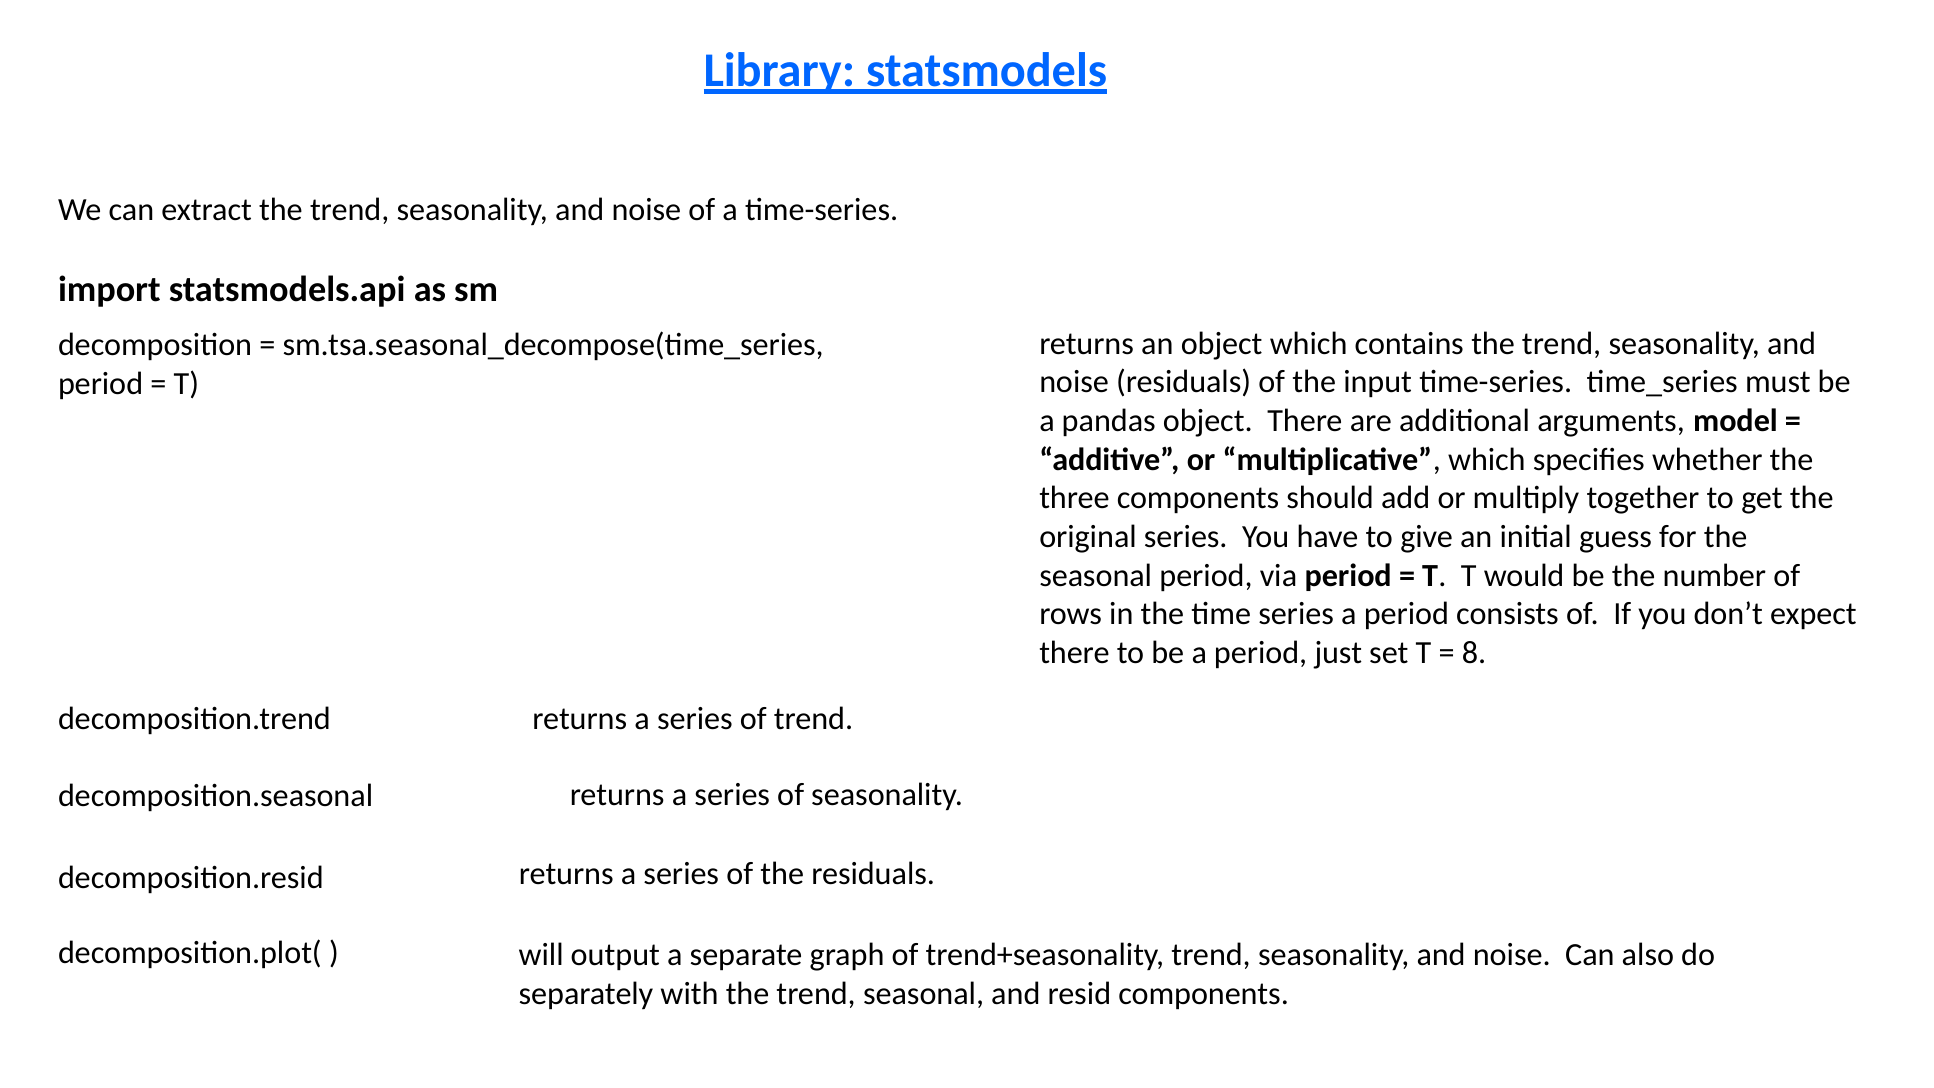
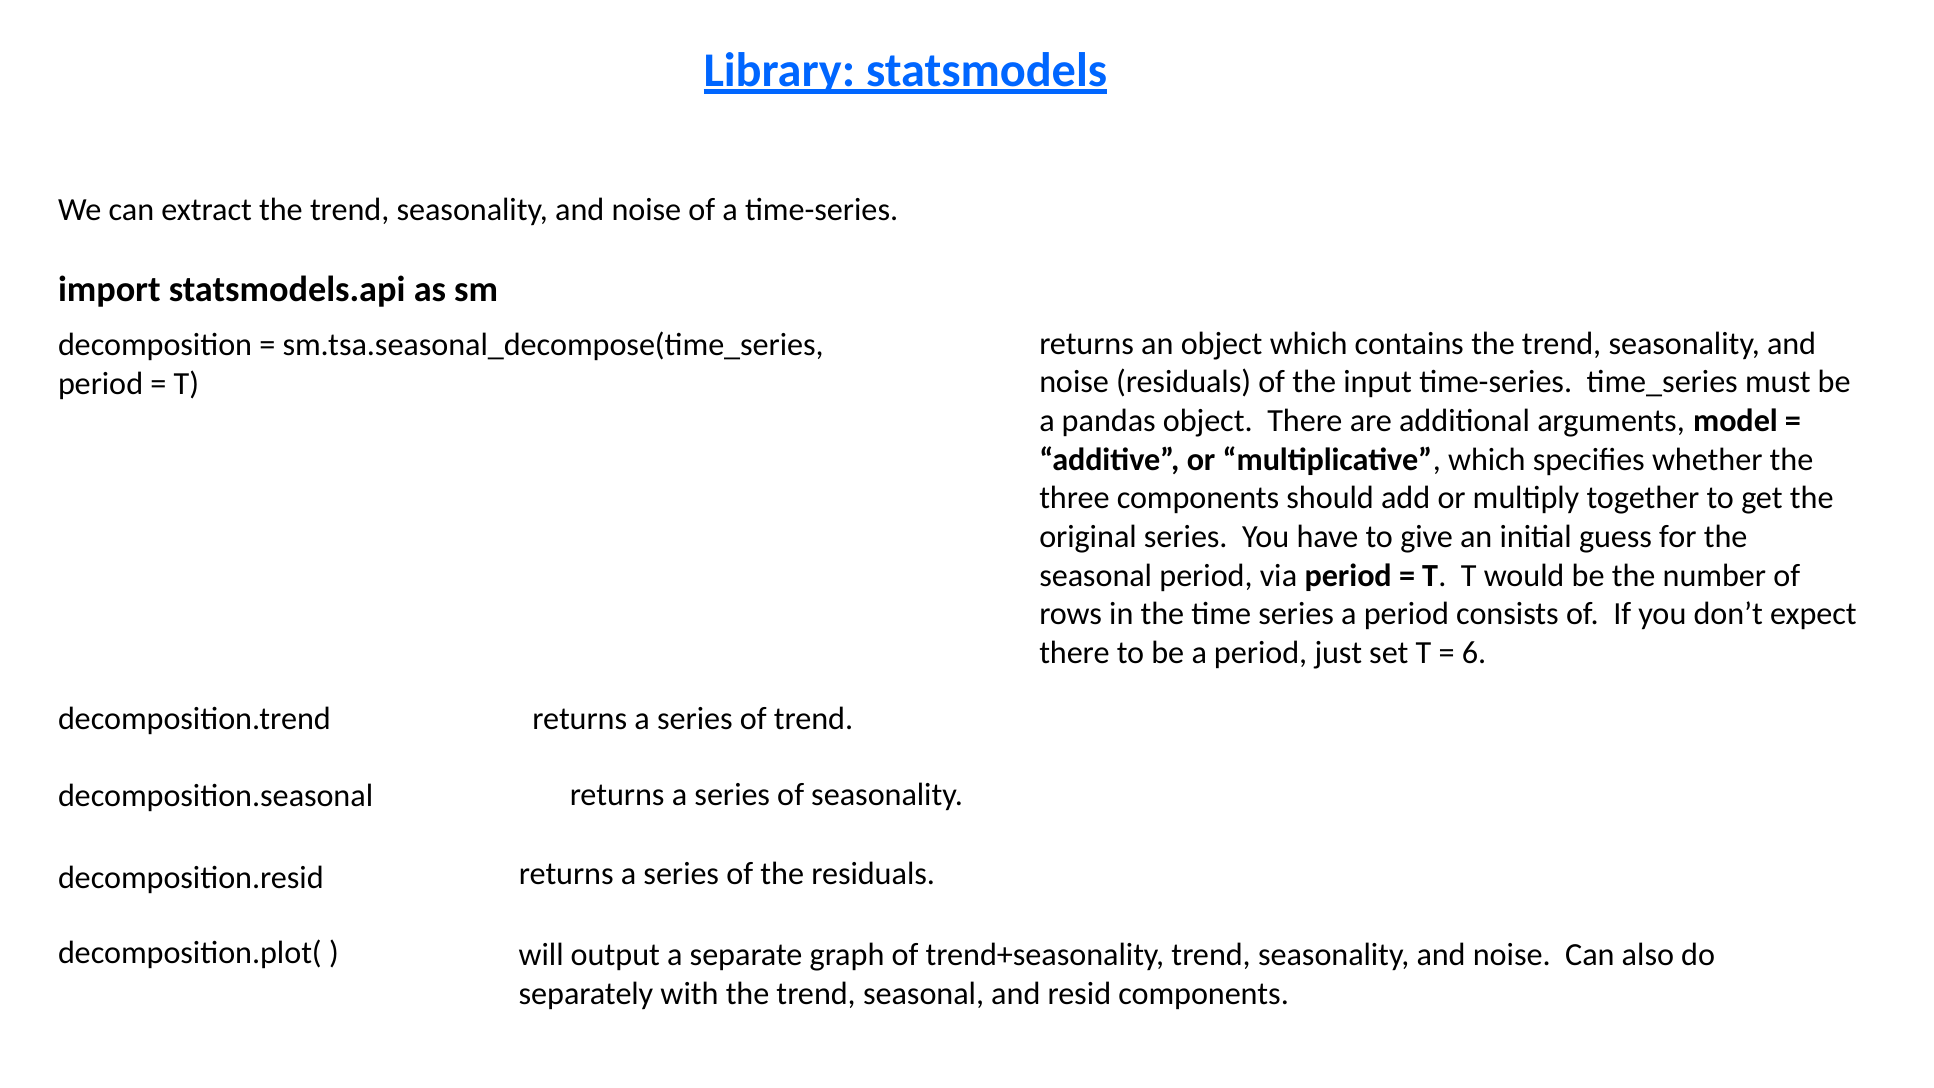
8: 8 -> 6
